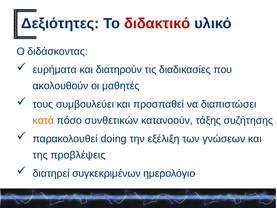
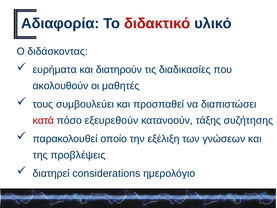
Δεξιότητες: Δεξιότητες -> Αδιαφορία
κατά colour: orange -> red
συνθετικών: συνθετικών -> εξευρεθούν
doing: doing -> οποίο
συγκεκριμένων: συγκεκριμένων -> considerations
